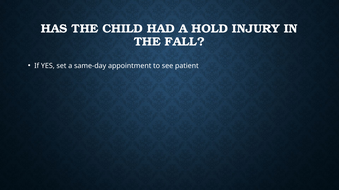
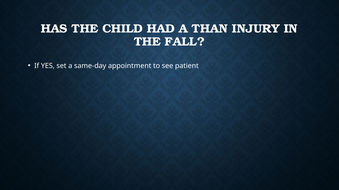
HOLD: HOLD -> THAN
